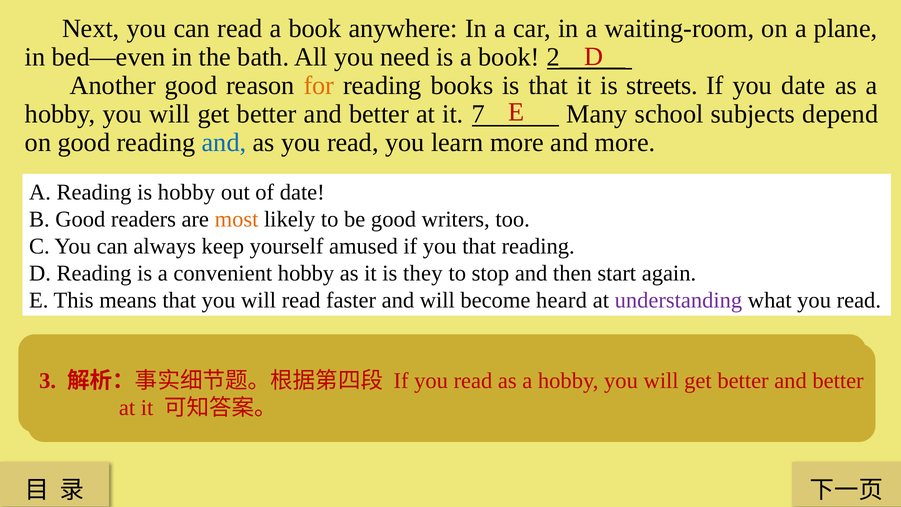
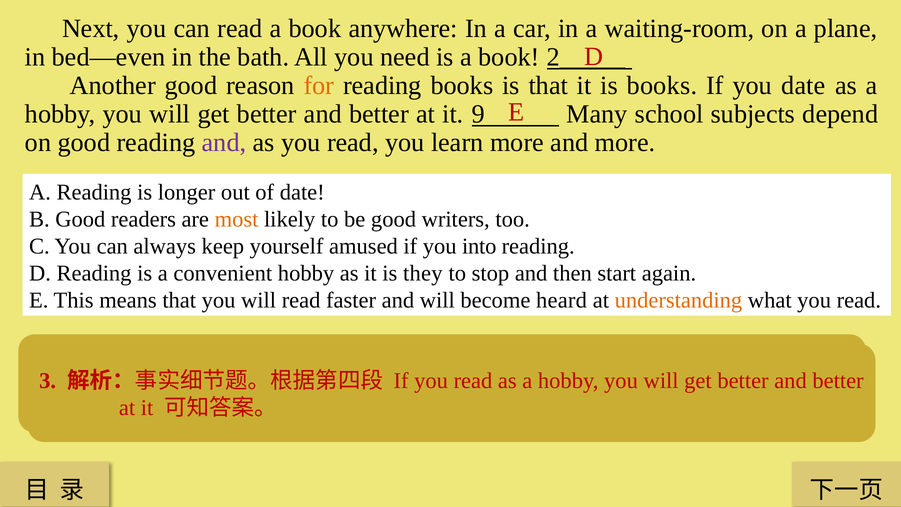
is streets: streets -> books
7: 7 -> 9
and at (224, 142) colour: blue -> purple
is hobby: hobby -> longer
you that: that -> into
understanding colour: purple -> orange
